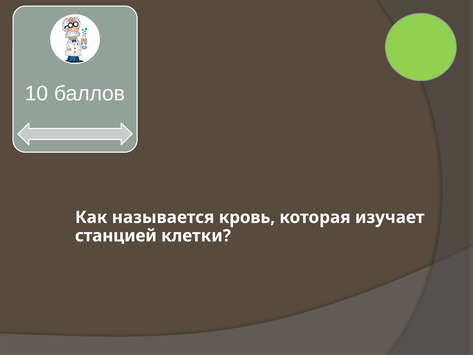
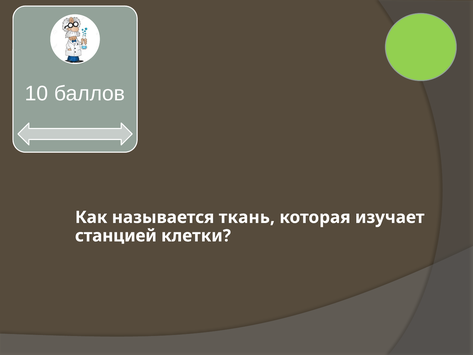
кровь: кровь -> ткань
